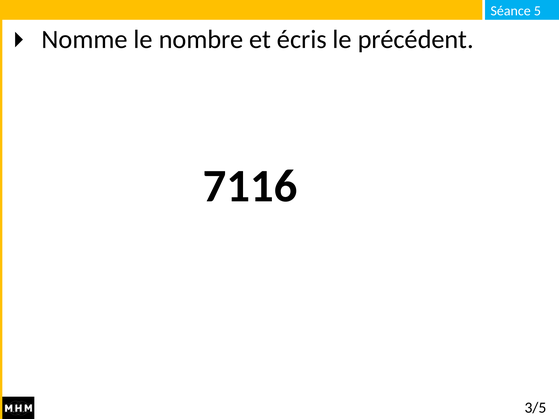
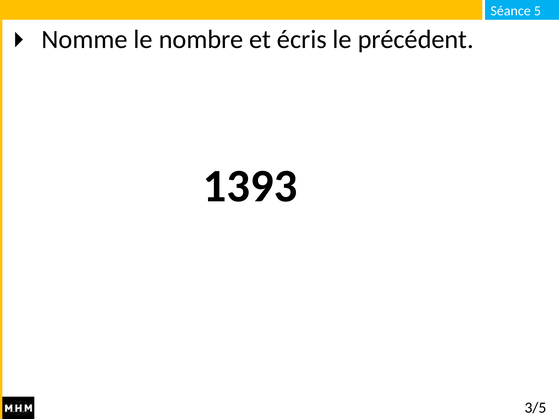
7116: 7116 -> 1393
